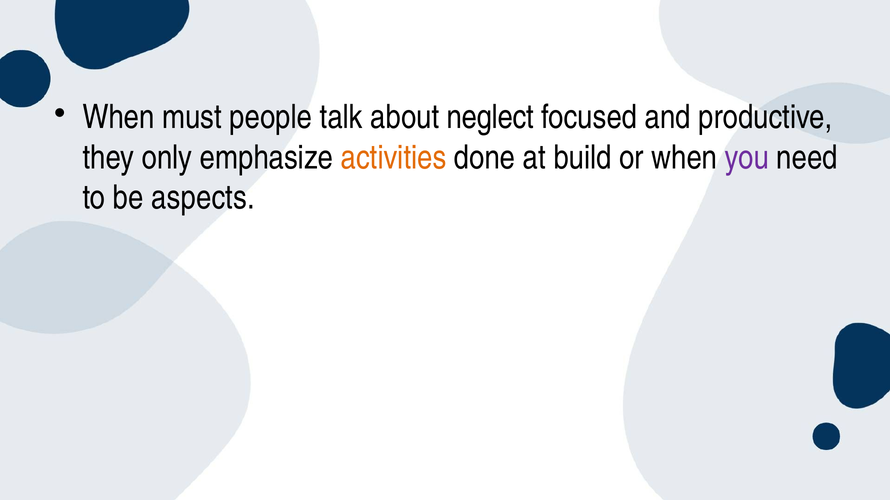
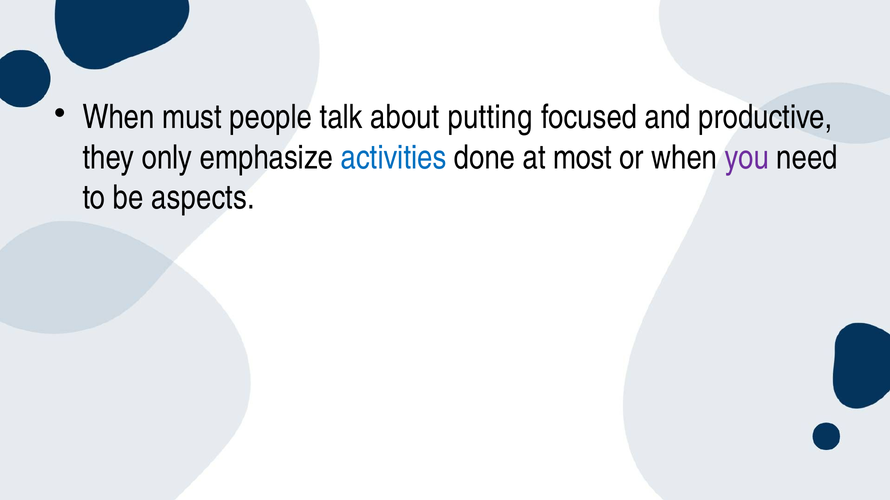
neglect: neglect -> putting
activities colour: orange -> blue
build: build -> most
